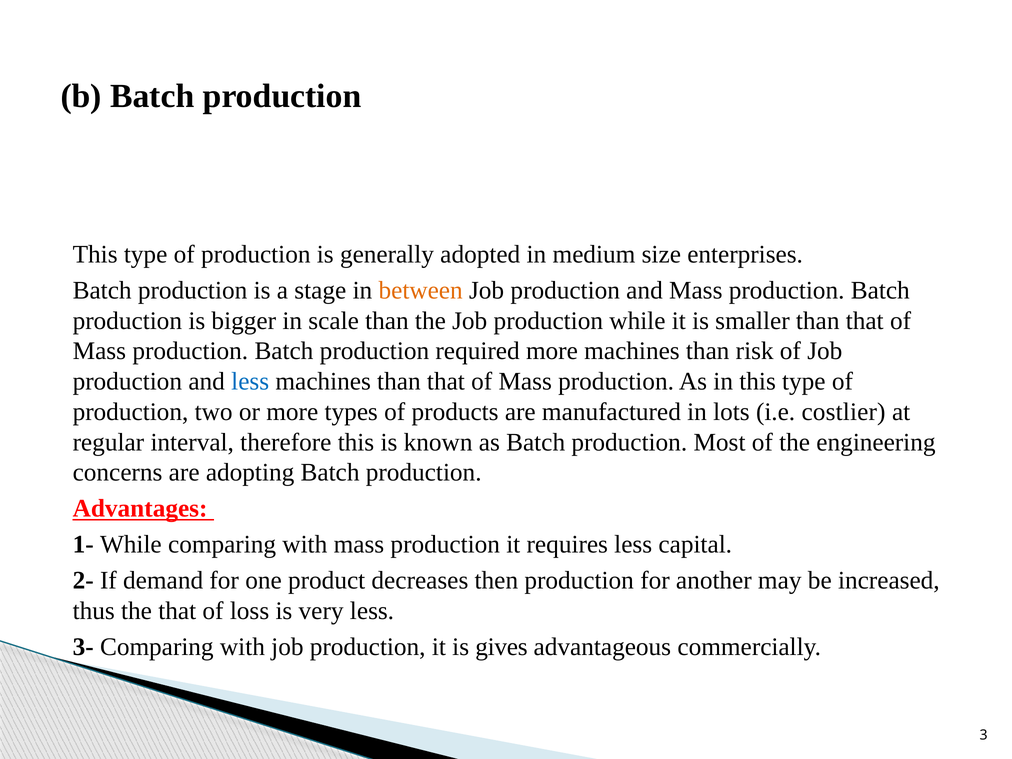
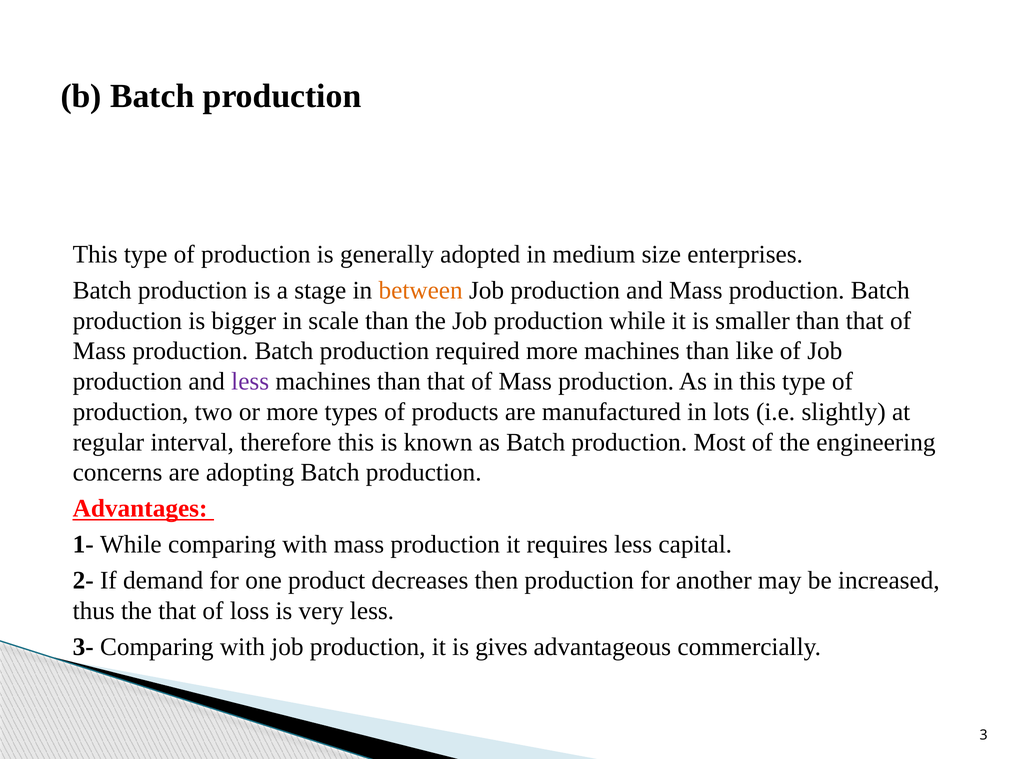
risk: risk -> like
less at (250, 382) colour: blue -> purple
costlier: costlier -> slightly
